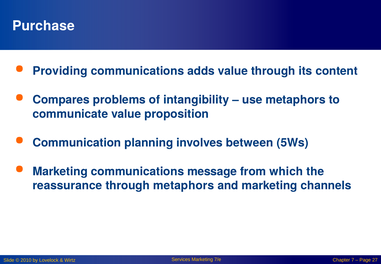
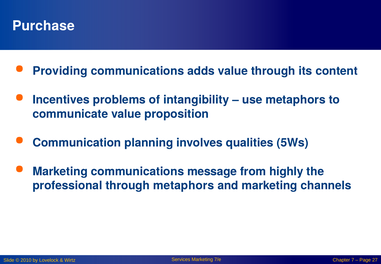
Compares: Compares -> Incentives
between: between -> qualities
which: which -> highly
reassurance: reassurance -> professional
